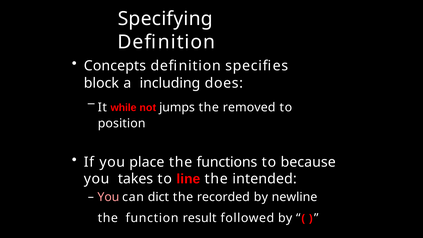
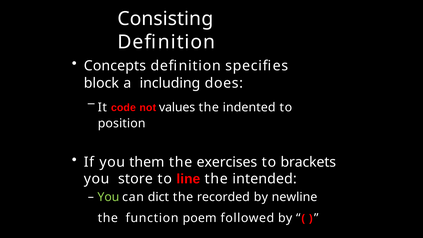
Specifying: Specifying -> Consisting
while: while -> code
jumps: jumps -> values
removed: removed -> indented
place: place -> them
functions: functions -> exercises
because: because -> brackets
takes: takes -> store
You at (108, 197) colour: pink -> light green
result: result -> poem
